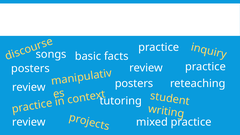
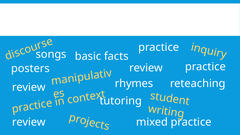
posters at (134, 83): posters -> rhymes
